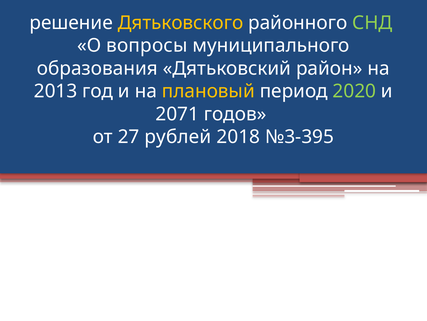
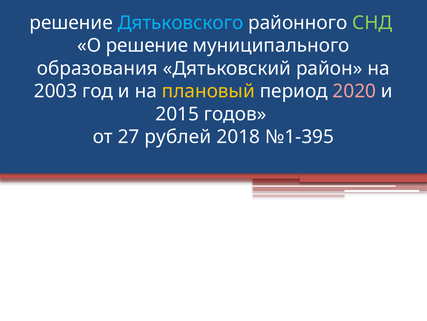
Дятьковского colour: yellow -> light blue
О вопросы: вопросы -> решение
2013: 2013 -> 2003
2020 colour: light green -> pink
2071: 2071 -> 2015
№3-395: №3-395 -> №1-395
